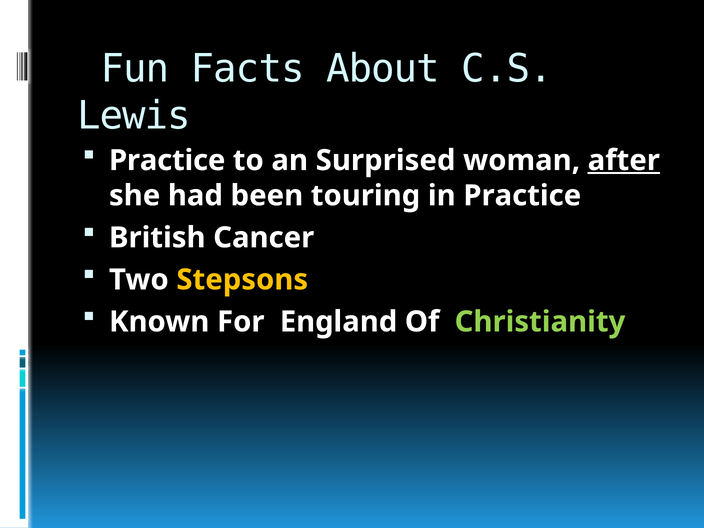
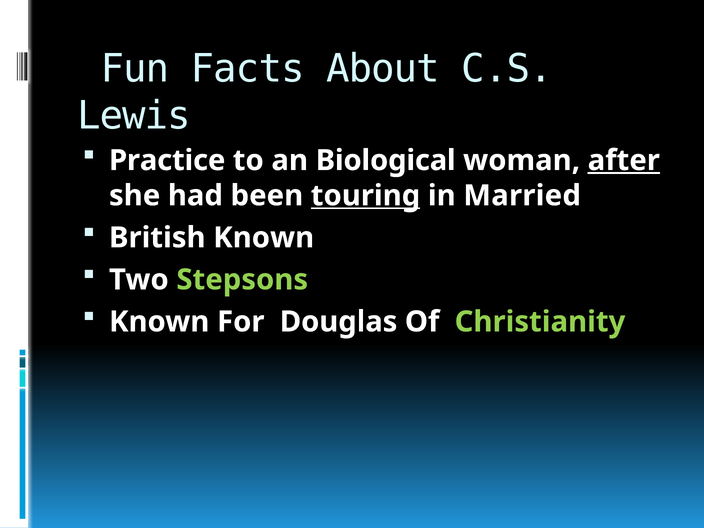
Surprised: Surprised -> Biological
touring underline: none -> present
in Practice: Practice -> Married
British Cancer: Cancer -> Known
Stepsons colour: yellow -> light green
England: England -> Douglas
